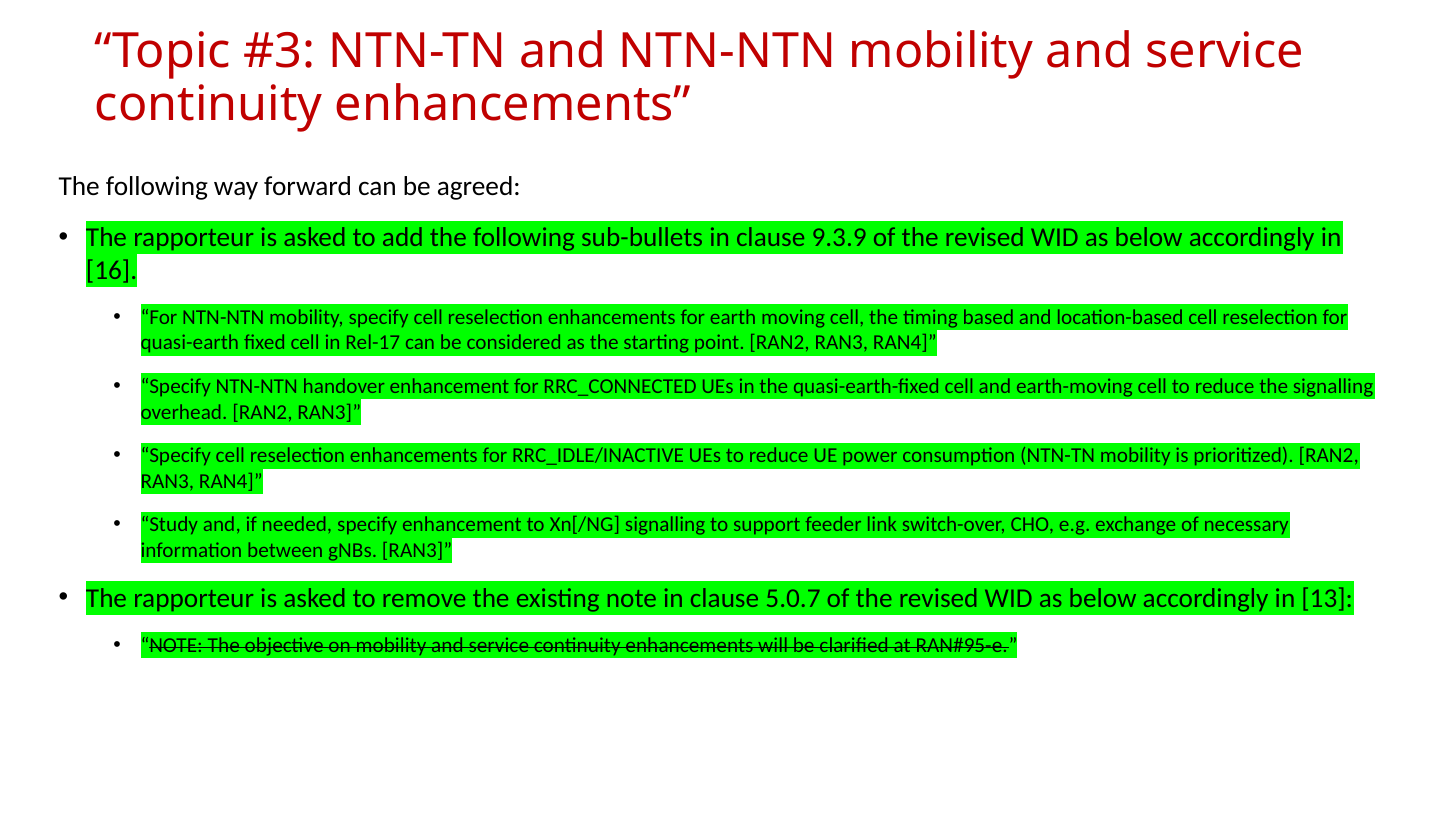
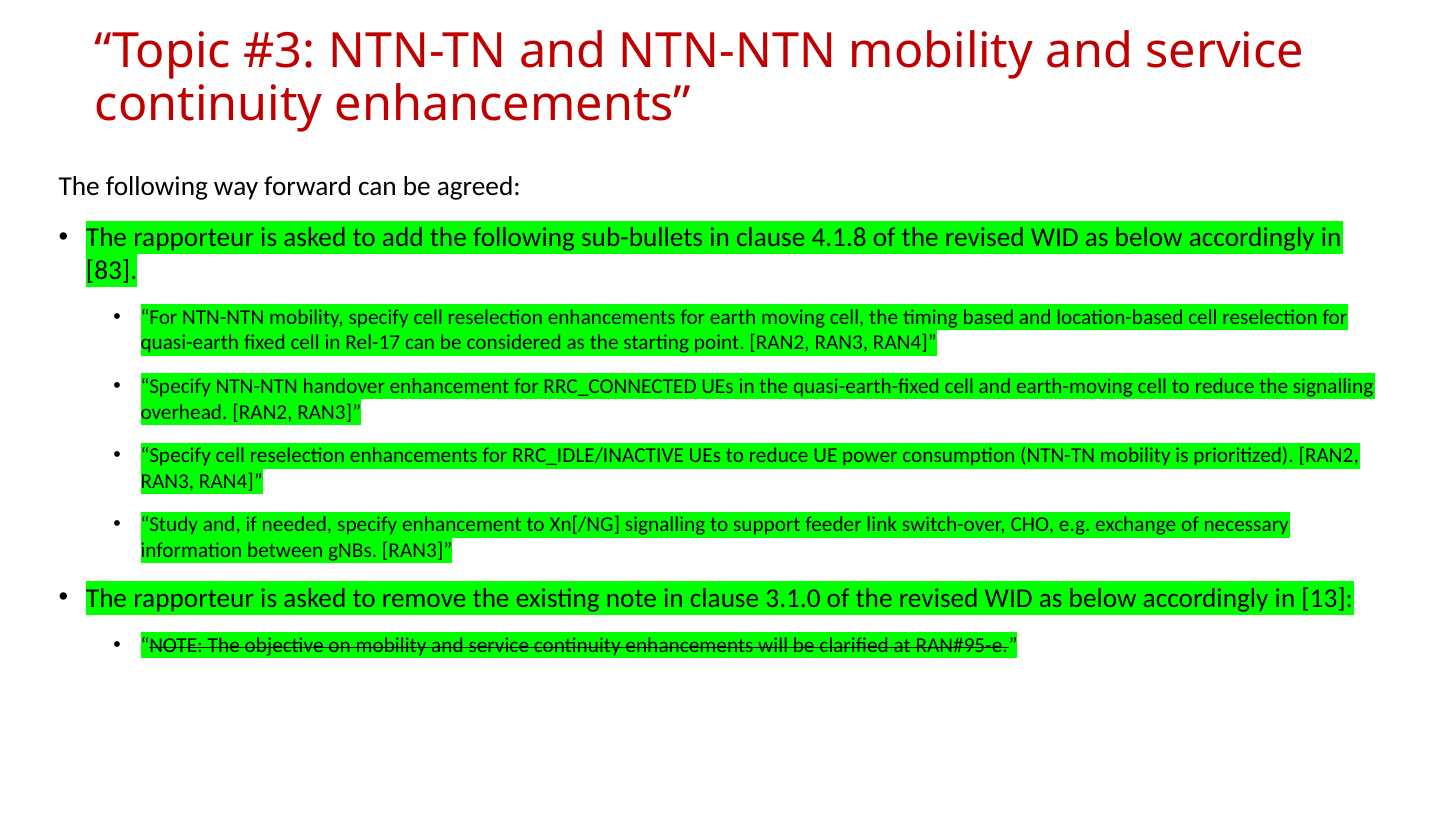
9.3.9: 9.3.9 -> 4.1.8
16: 16 -> 83
5.0.7: 5.0.7 -> 3.1.0
